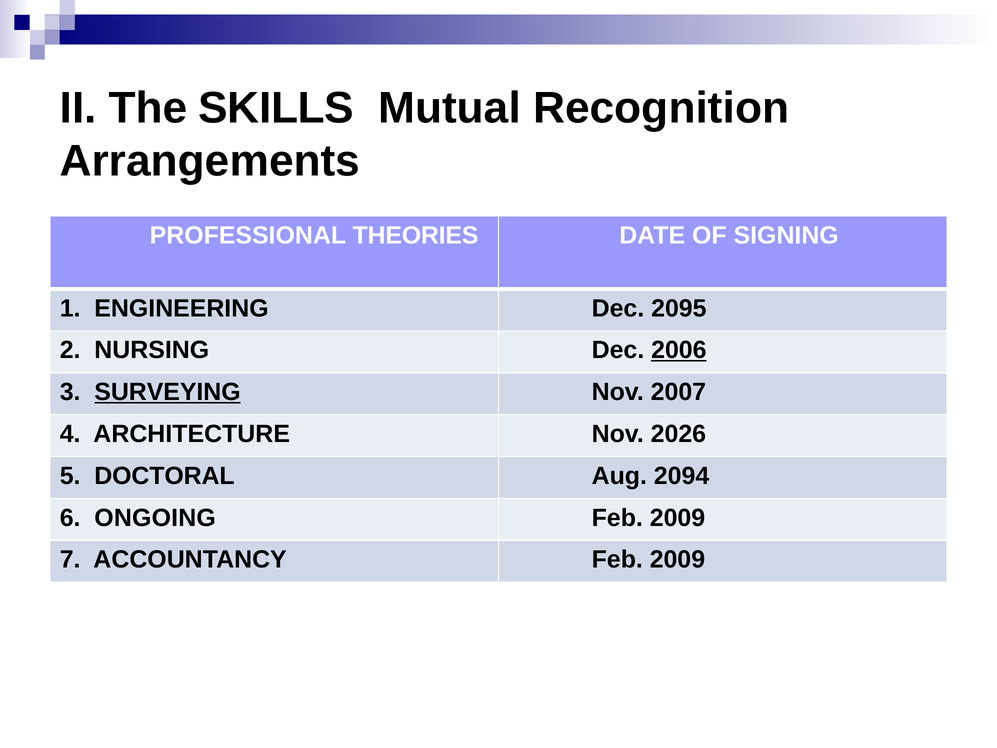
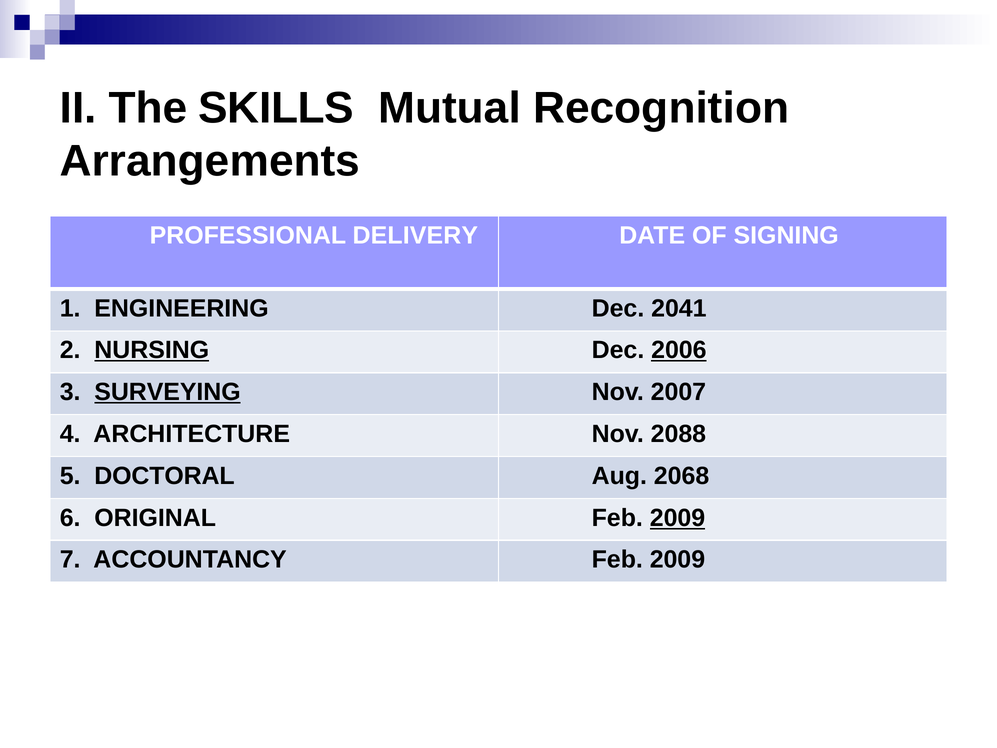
THEORIES: THEORIES -> DELIVERY
2095: 2095 -> 2041
NURSING underline: none -> present
2026: 2026 -> 2088
2094: 2094 -> 2068
ONGOING: ONGOING -> ORIGINAL
2009 at (677, 518) underline: none -> present
